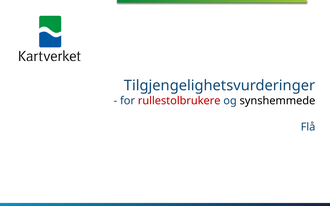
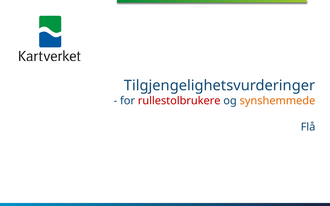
synshemmede colour: black -> orange
